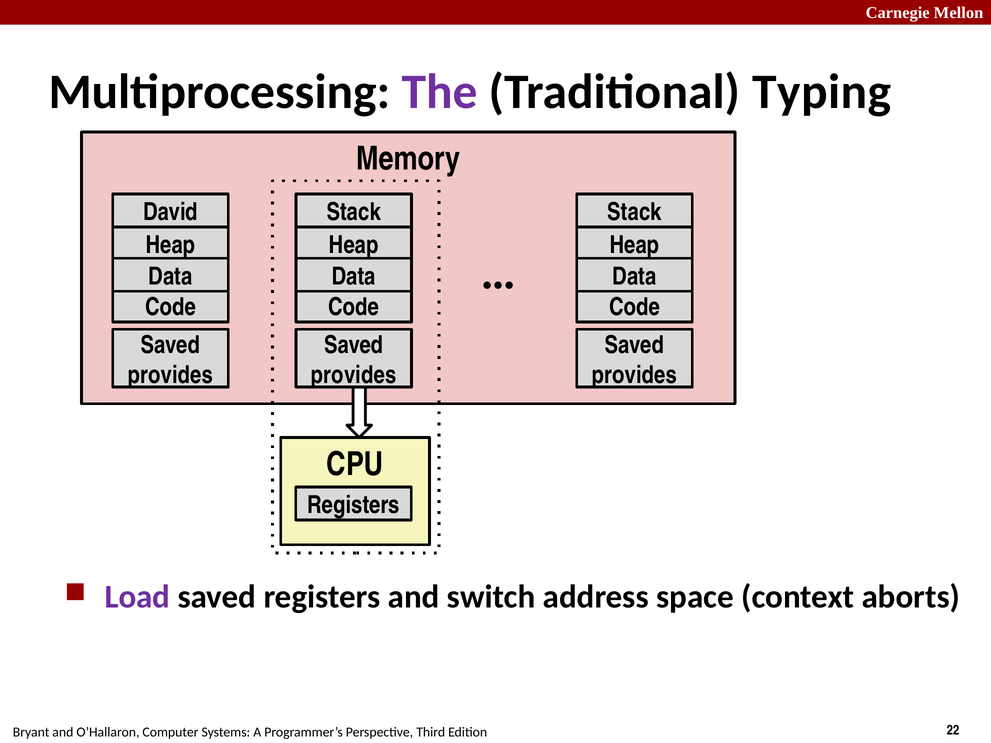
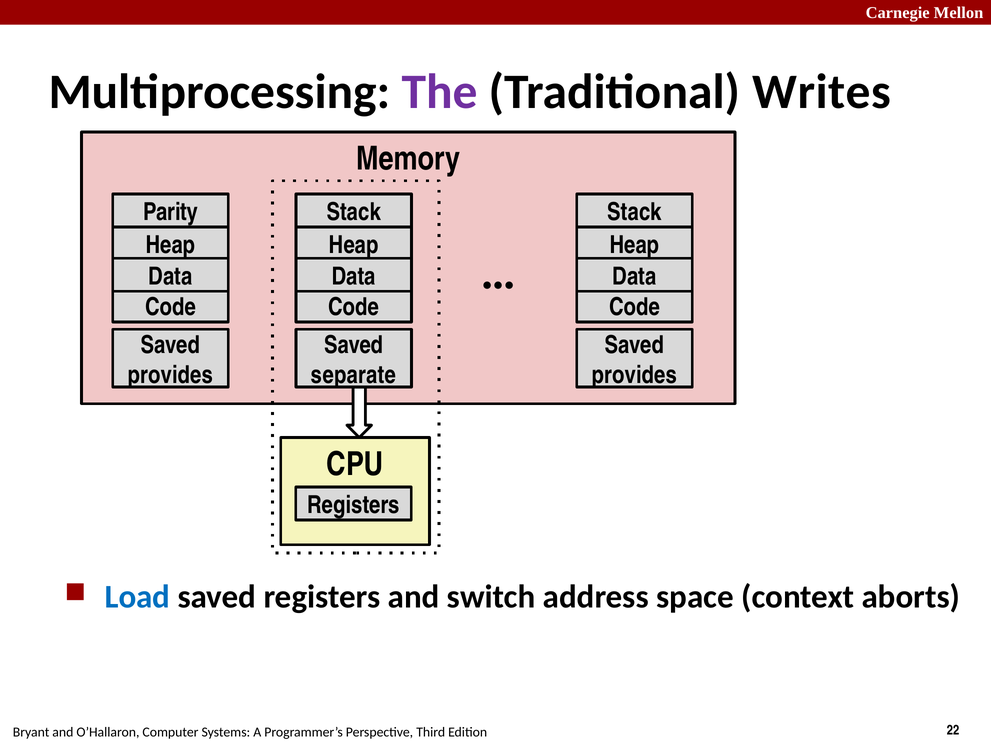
Typing: Typing -> Writes
David: David -> Parity
provides at (354, 375): provides -> separate
Load colour: purple -> blue
